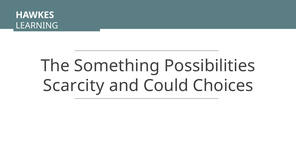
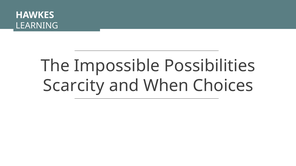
Something: Something -> Impossible
Could: Could -> When
